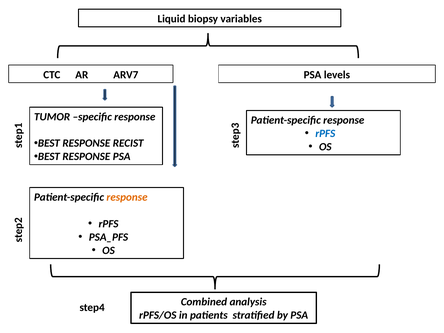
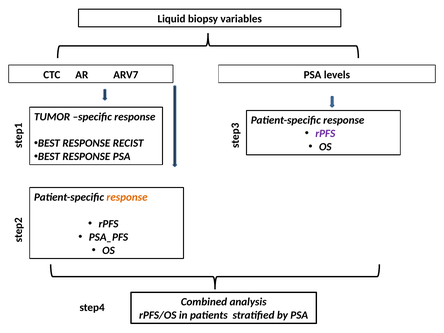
rPFS at (325, 133) colour: blue -> purple
